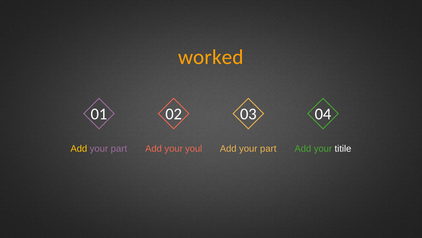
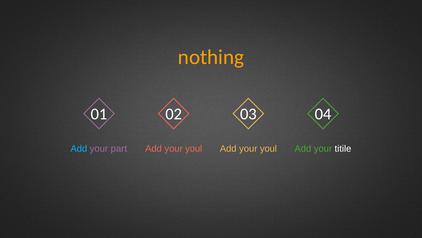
worked: worked -> nothing
Add at (79, 148) colour: yellow -> light blue
part at (268, 148): part -> youl
